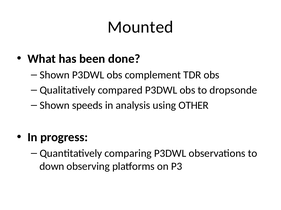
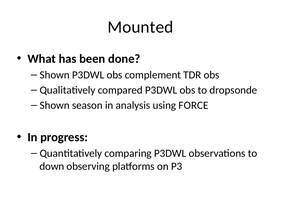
speeds: speeds -> season
OTHER: OTHER -> FORCE
